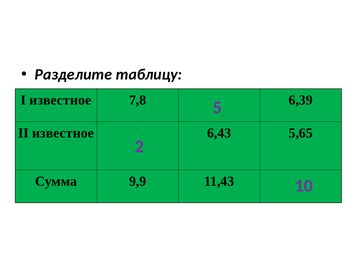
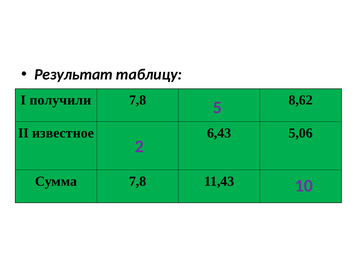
Разделите: Разделите -> Результат
I известное: известное -> получили
6,39: 6,39 -> 8,62
5,65: 5,65 -> 5,06
Сумма 9,9: 9,9 -> 7,8
